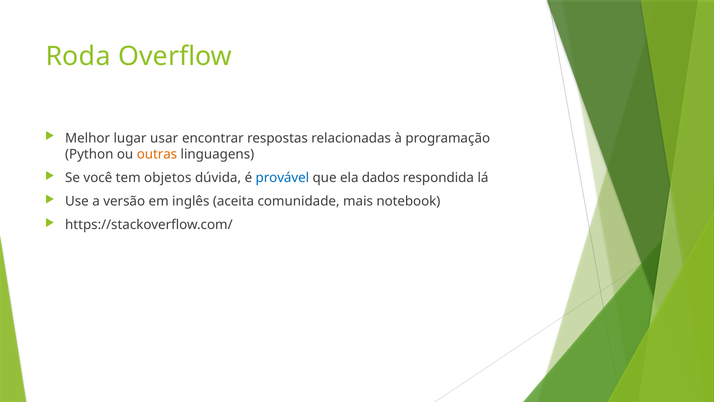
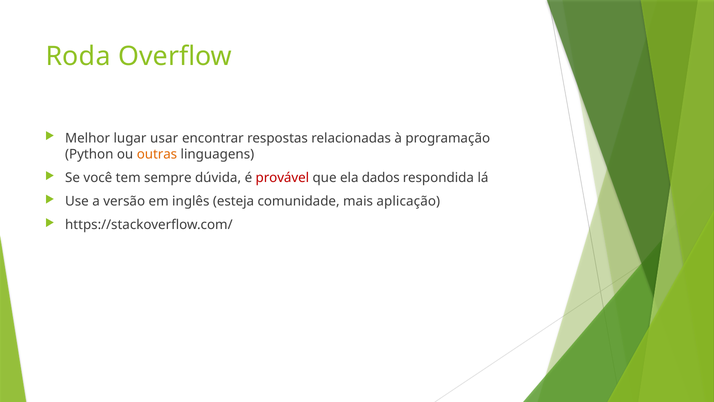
objetos: objetos -> sempre
provável colour: blue -> red
aceita: aceita -> esteja
notebook: notebook -> aplicação
